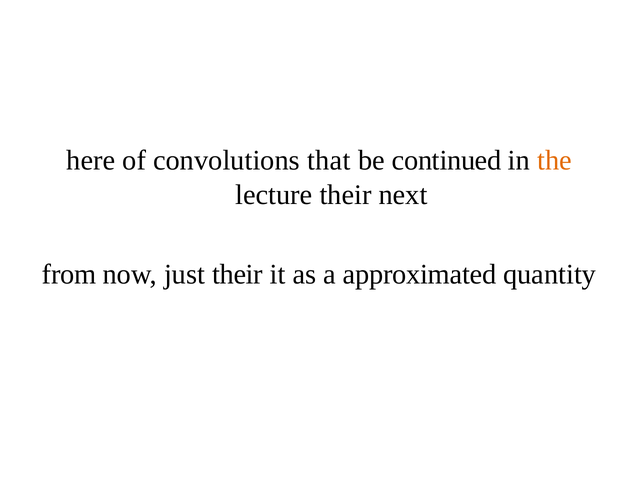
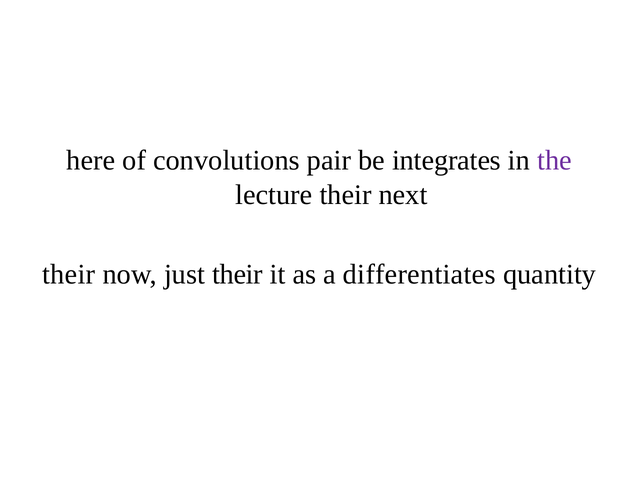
that: that -> pair
continued: continued -> integrates
the colour: orange -> purple
from at (69, 274): from -> their
approximated: approximated -> differentiates
